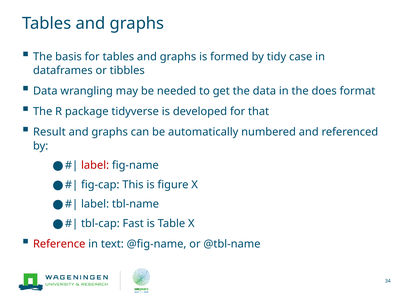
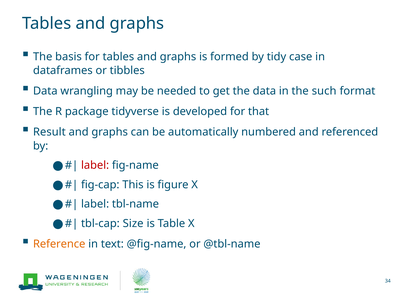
does: does -> such
Fast: Fast -> Size
Reference colour: red -> orange
